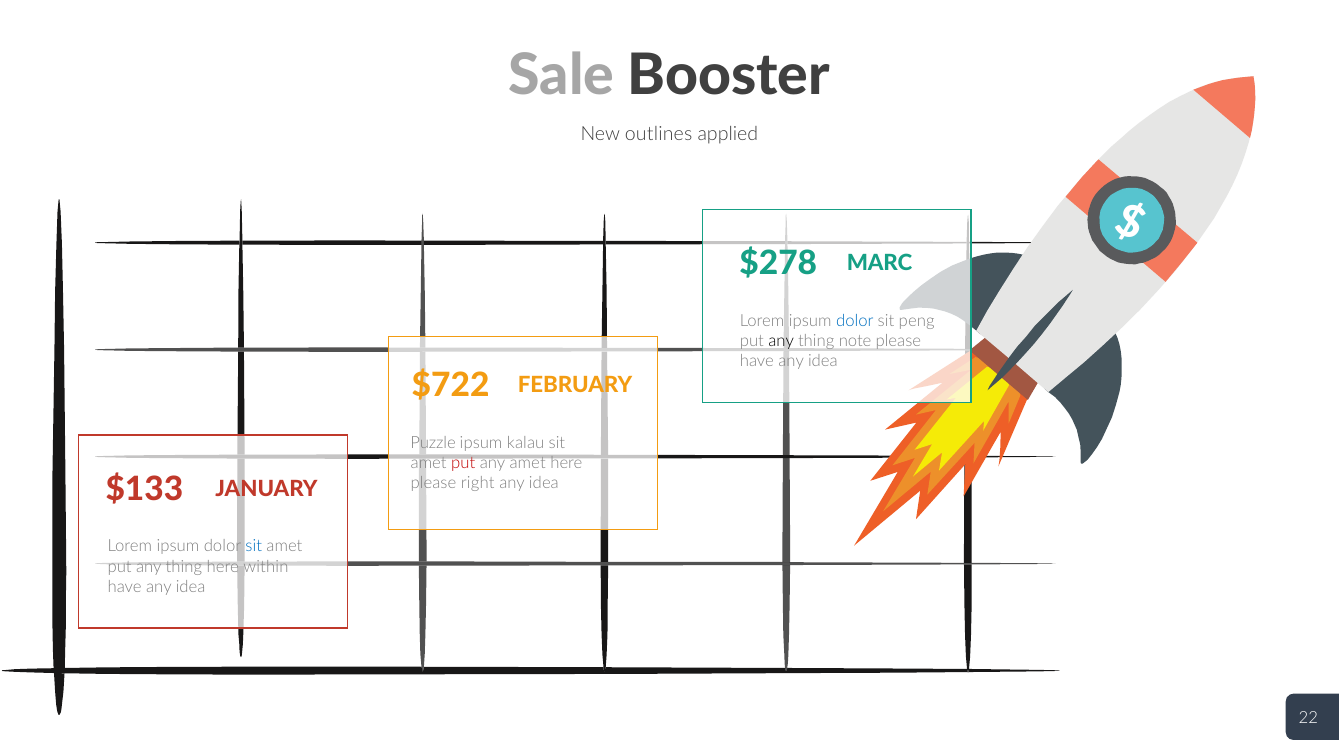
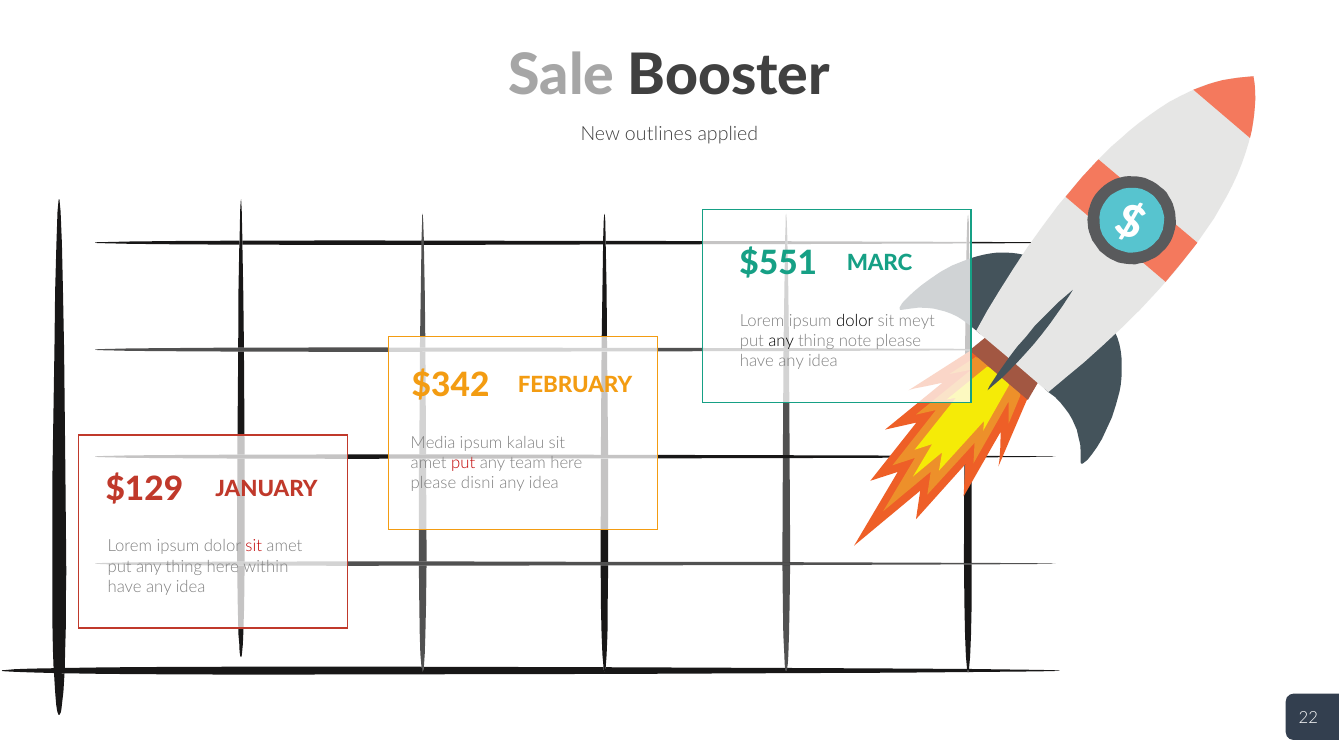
$278: $278 -> $551
dolor at (855, 321) colour: blue -> black
peng: peng -> meyt
$722: $722 -> $342
Puzzle: Puzzle -> Media
any amet: amet -> team
right: right -> disni
$133: $133 -> $129
sit at (254, 547) colour: blue -> red
